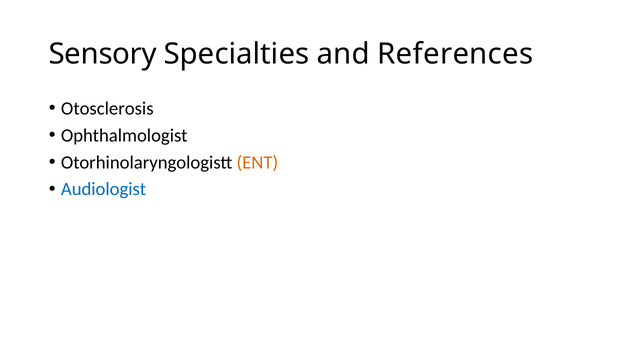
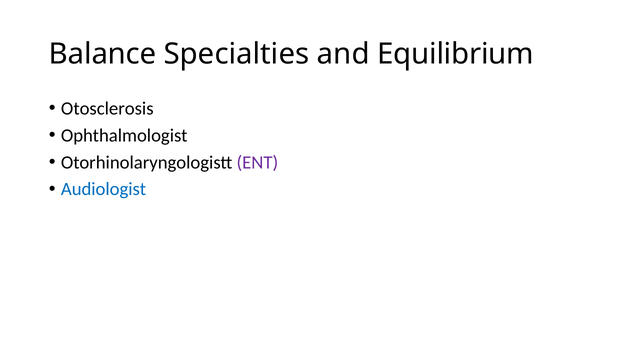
Sensory: Sensory -> Balance
References: References -> Equilibrium
ENT colour: orange -> purple
